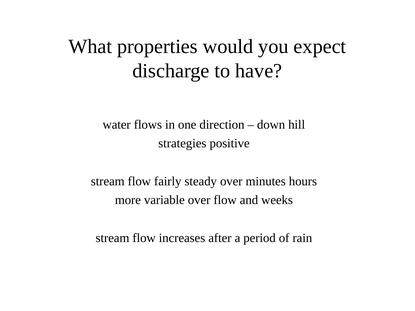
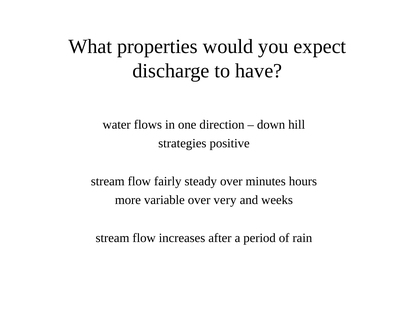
over flow: flow -> very
